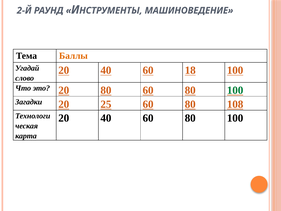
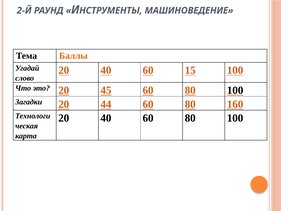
18: 18 -> 15
20 80: 80 -> 45
100 at (235, 90) colour: green -> black
25: 25 -> 44
108: 108 -> 160
